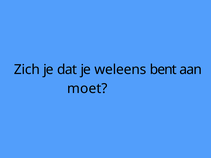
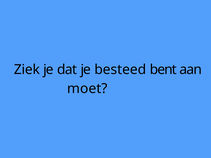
Zich: Zich -> Ziek
weleens: weleens -> besteed
